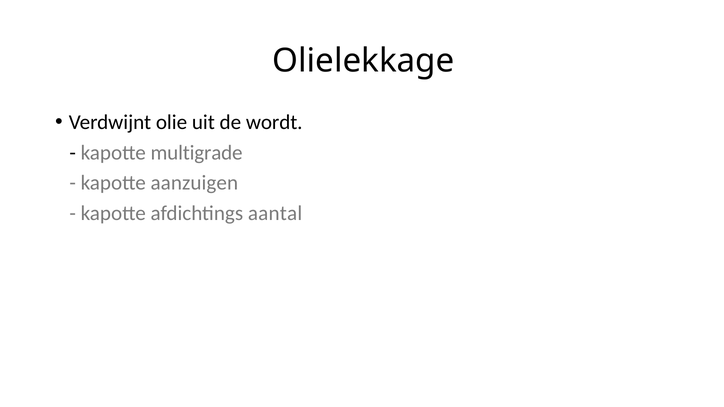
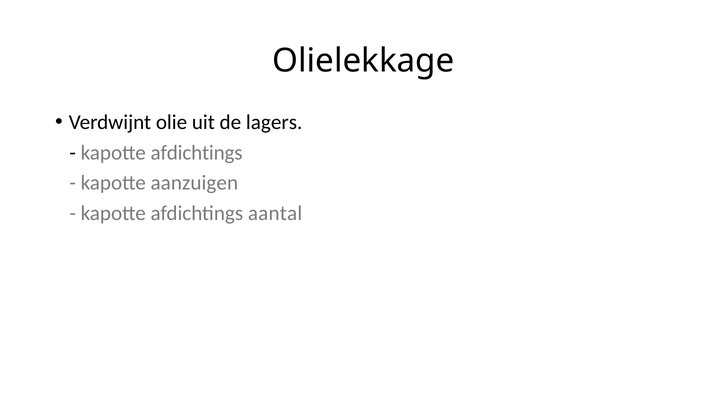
wordt: wordt -> lagers
multigrade at (197, 153): multigrade -> afdichtings
